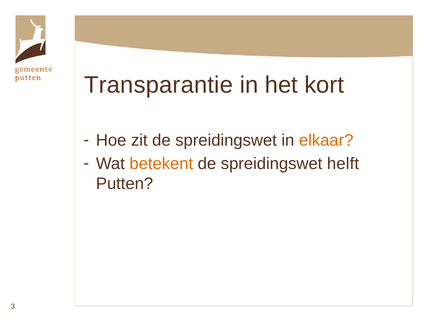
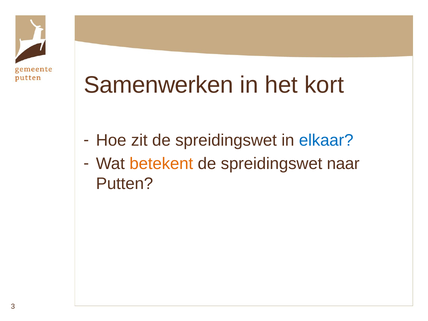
Transparantie: Transparantie -> Samenwerken
elkaar colour: orange -> blue
helft: helft -> naar
